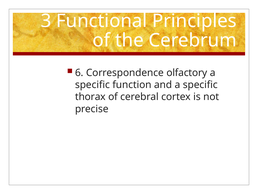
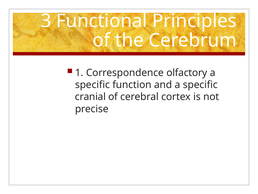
6: 6 -> 1
thorax: thorax -> cranial
